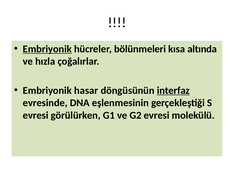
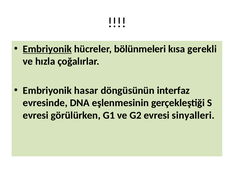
altında: altında -> gerekli
interfaz underline: present -> none
molekülü: molekülü -> sinyalleri
